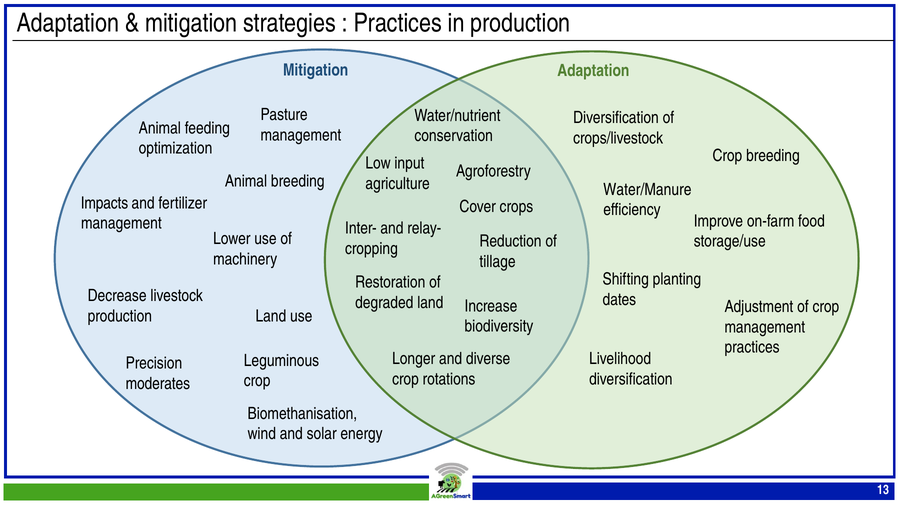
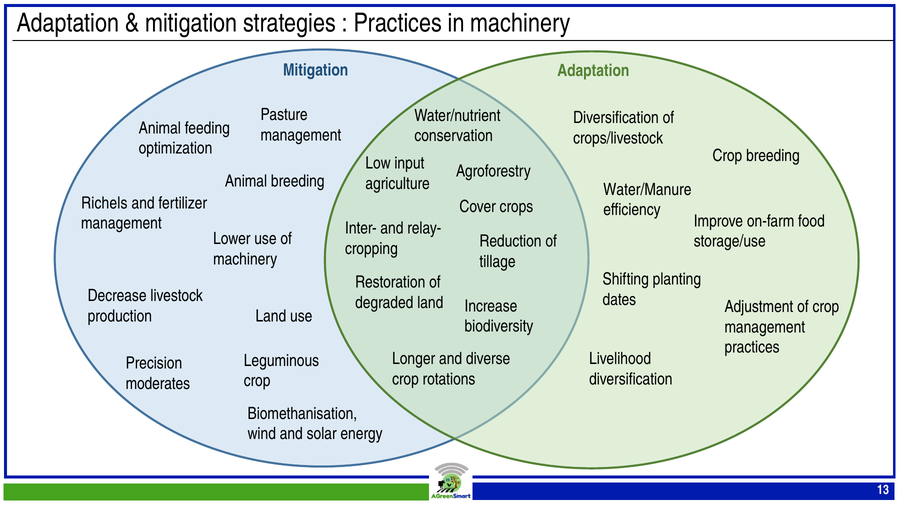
in production: production -> machinery
Impacts: Impacts -> Richels
